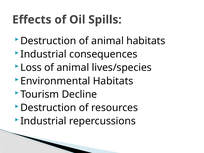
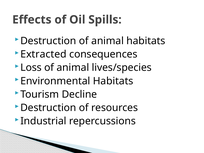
Industrial at (43, 54): Industrial -> Extracted
